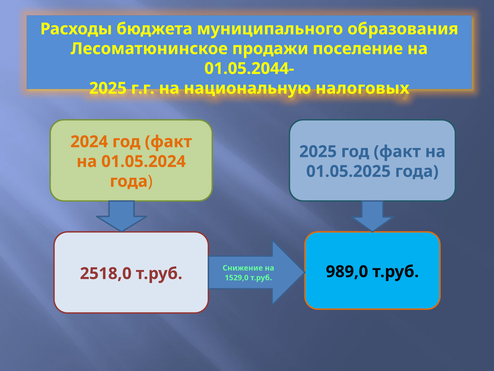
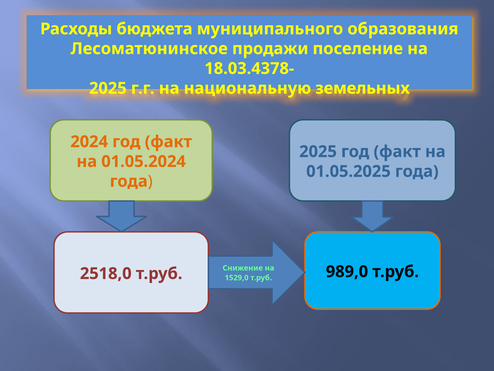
01.05.2044-: 01.05.2044- -> 18.03.4378-
налоговых: налоговых -> земельных
